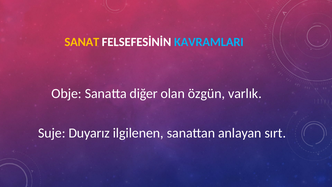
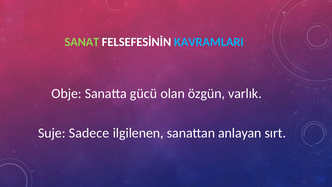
SANAT colour: yellow -> light green
diğer: diğer -> gücü
Duyarız: Duyarız -> Sadece
